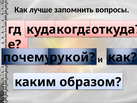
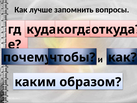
рукой: рукой -> чтобы
